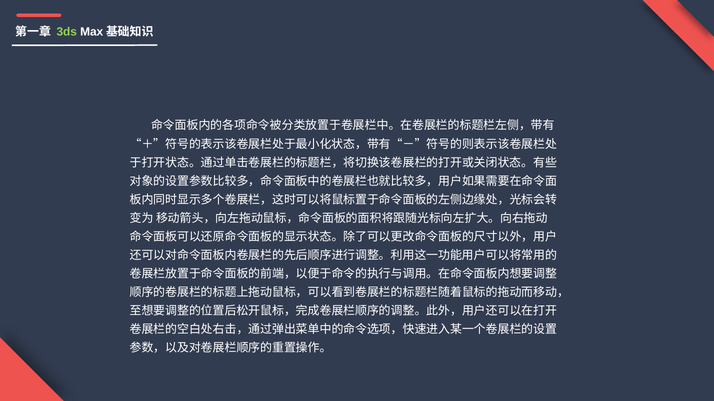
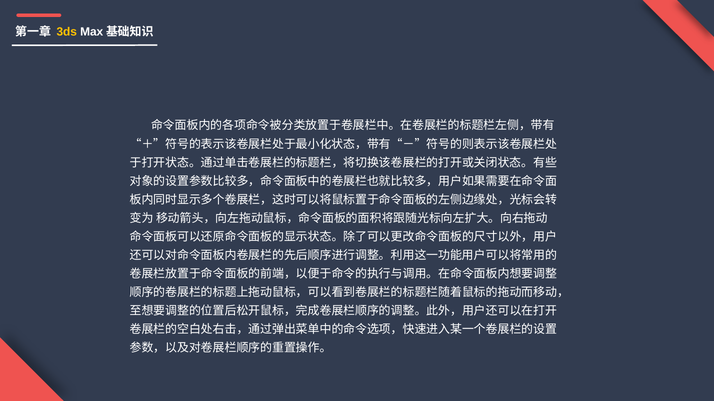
3ds colour: light green -> yellow
